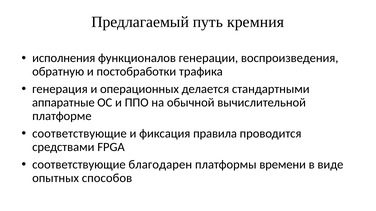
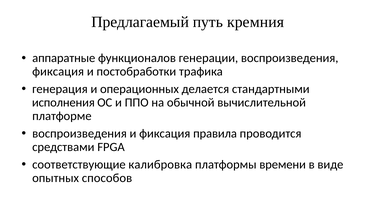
исполнения: исполнения -> аппаратные
обратную at (58, 72): обратную -> фиксация
аппаратные: аппаратные -> исполнения
соответствующие at (79, 134): соответствующие -> воспроизведения
благодарен: благодарен -> калибровка
